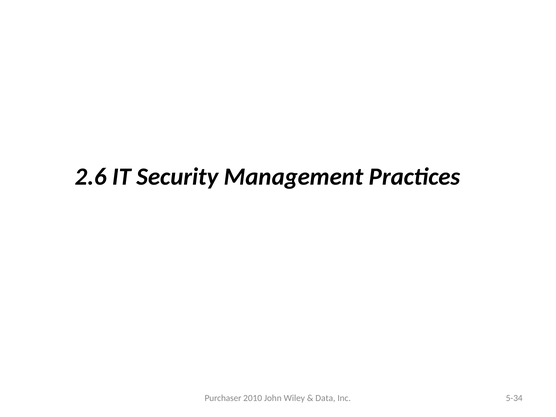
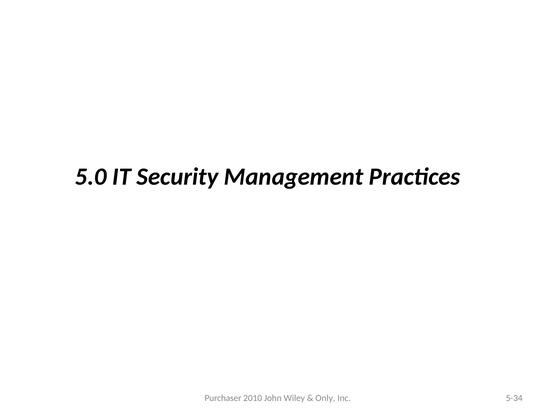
2.6: 2.6 -> 5.0
Data: Data -> Only
